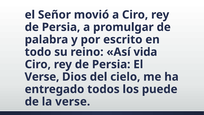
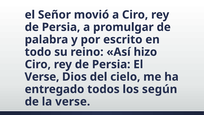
vida: vida -> hizo
puede: puede -> según
